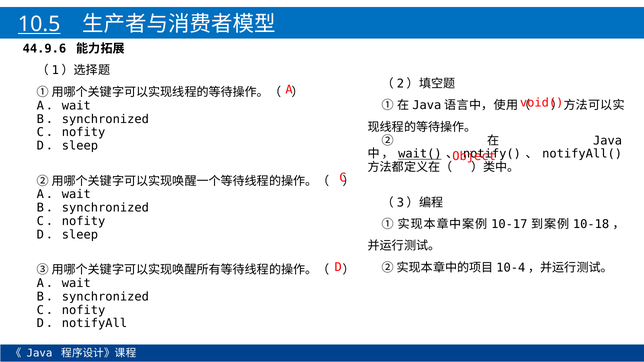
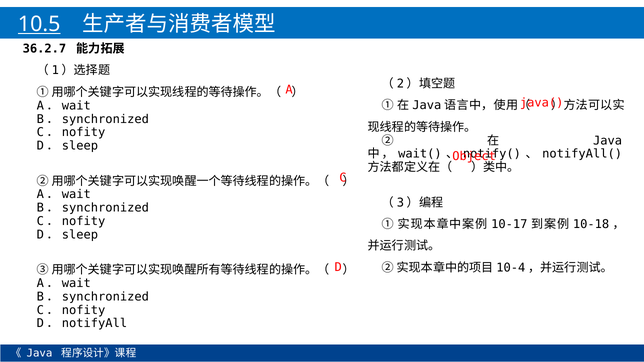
44.9.6: 44.9.6 -> 36.2.7
void(: void( -> java(
wait( underline: present -> none
